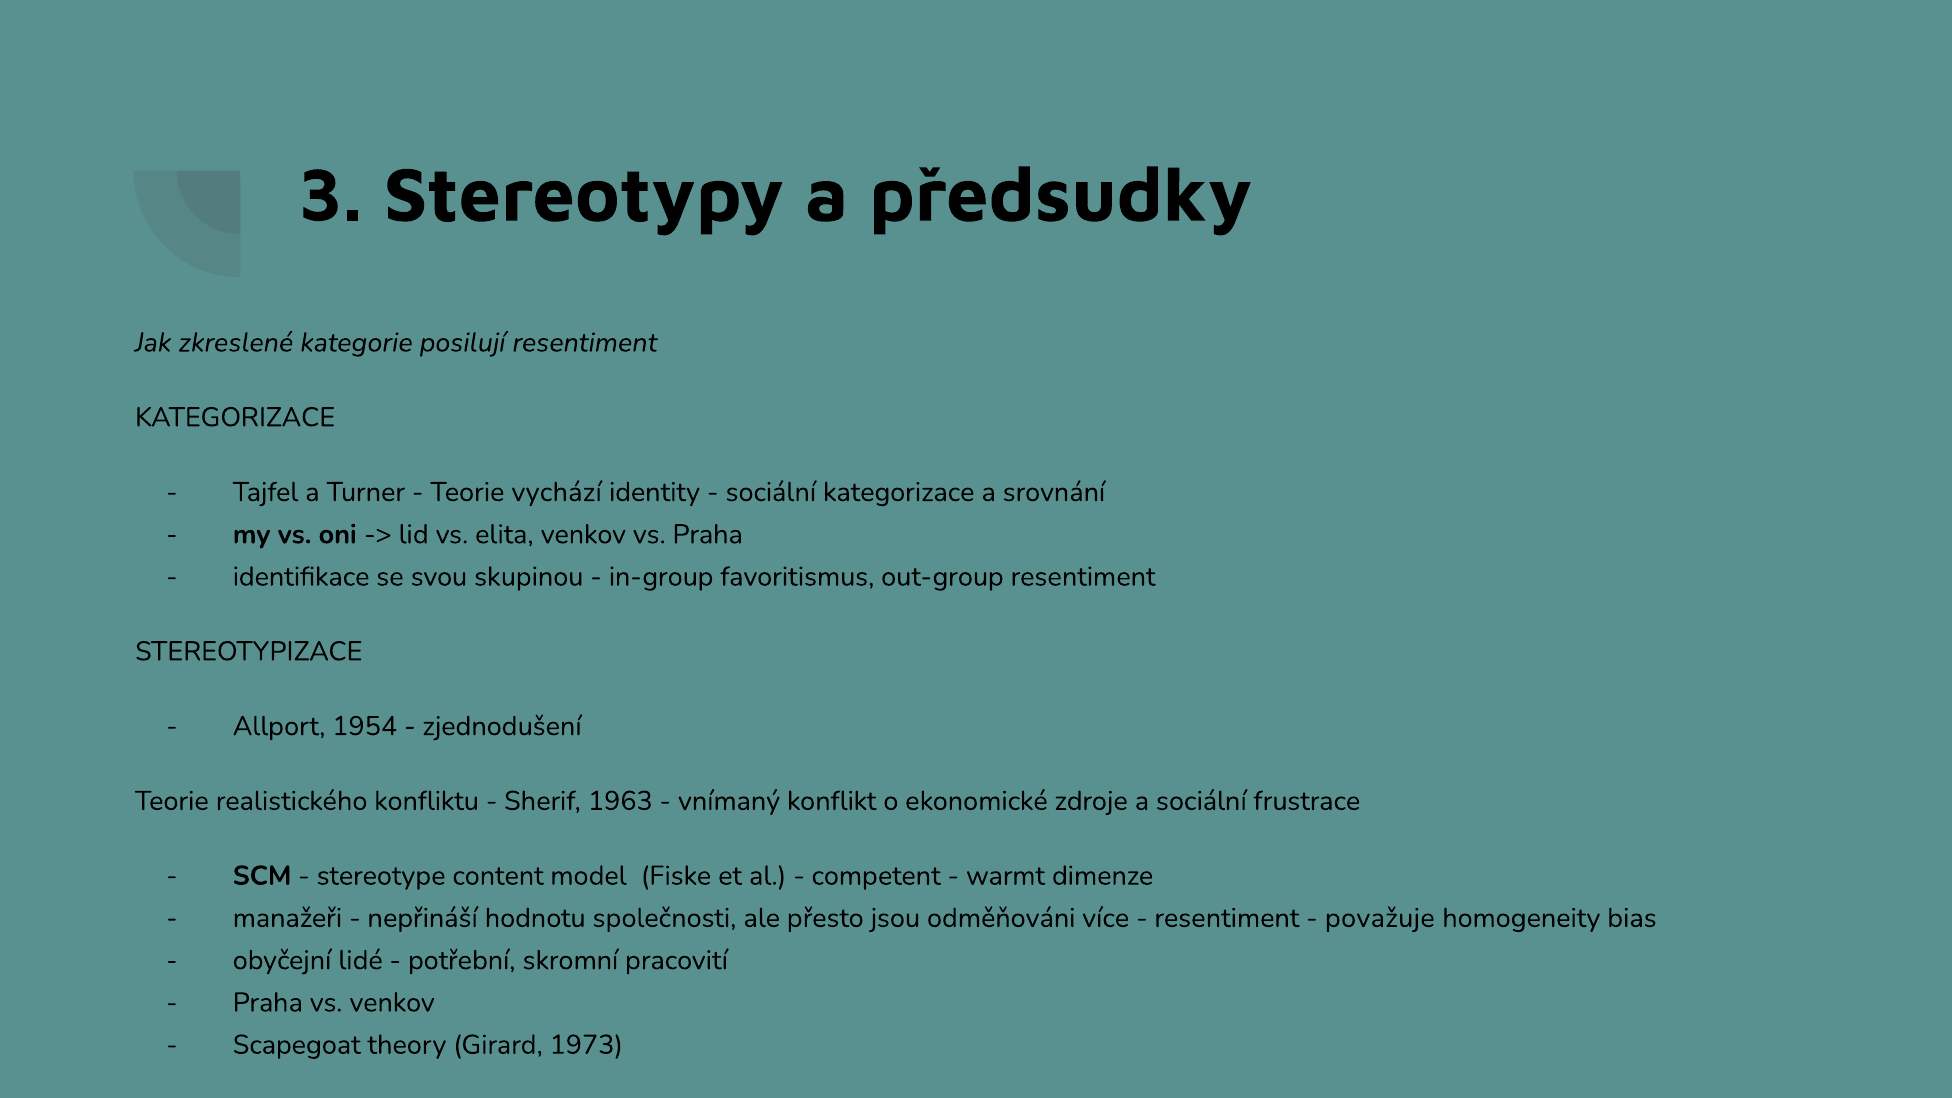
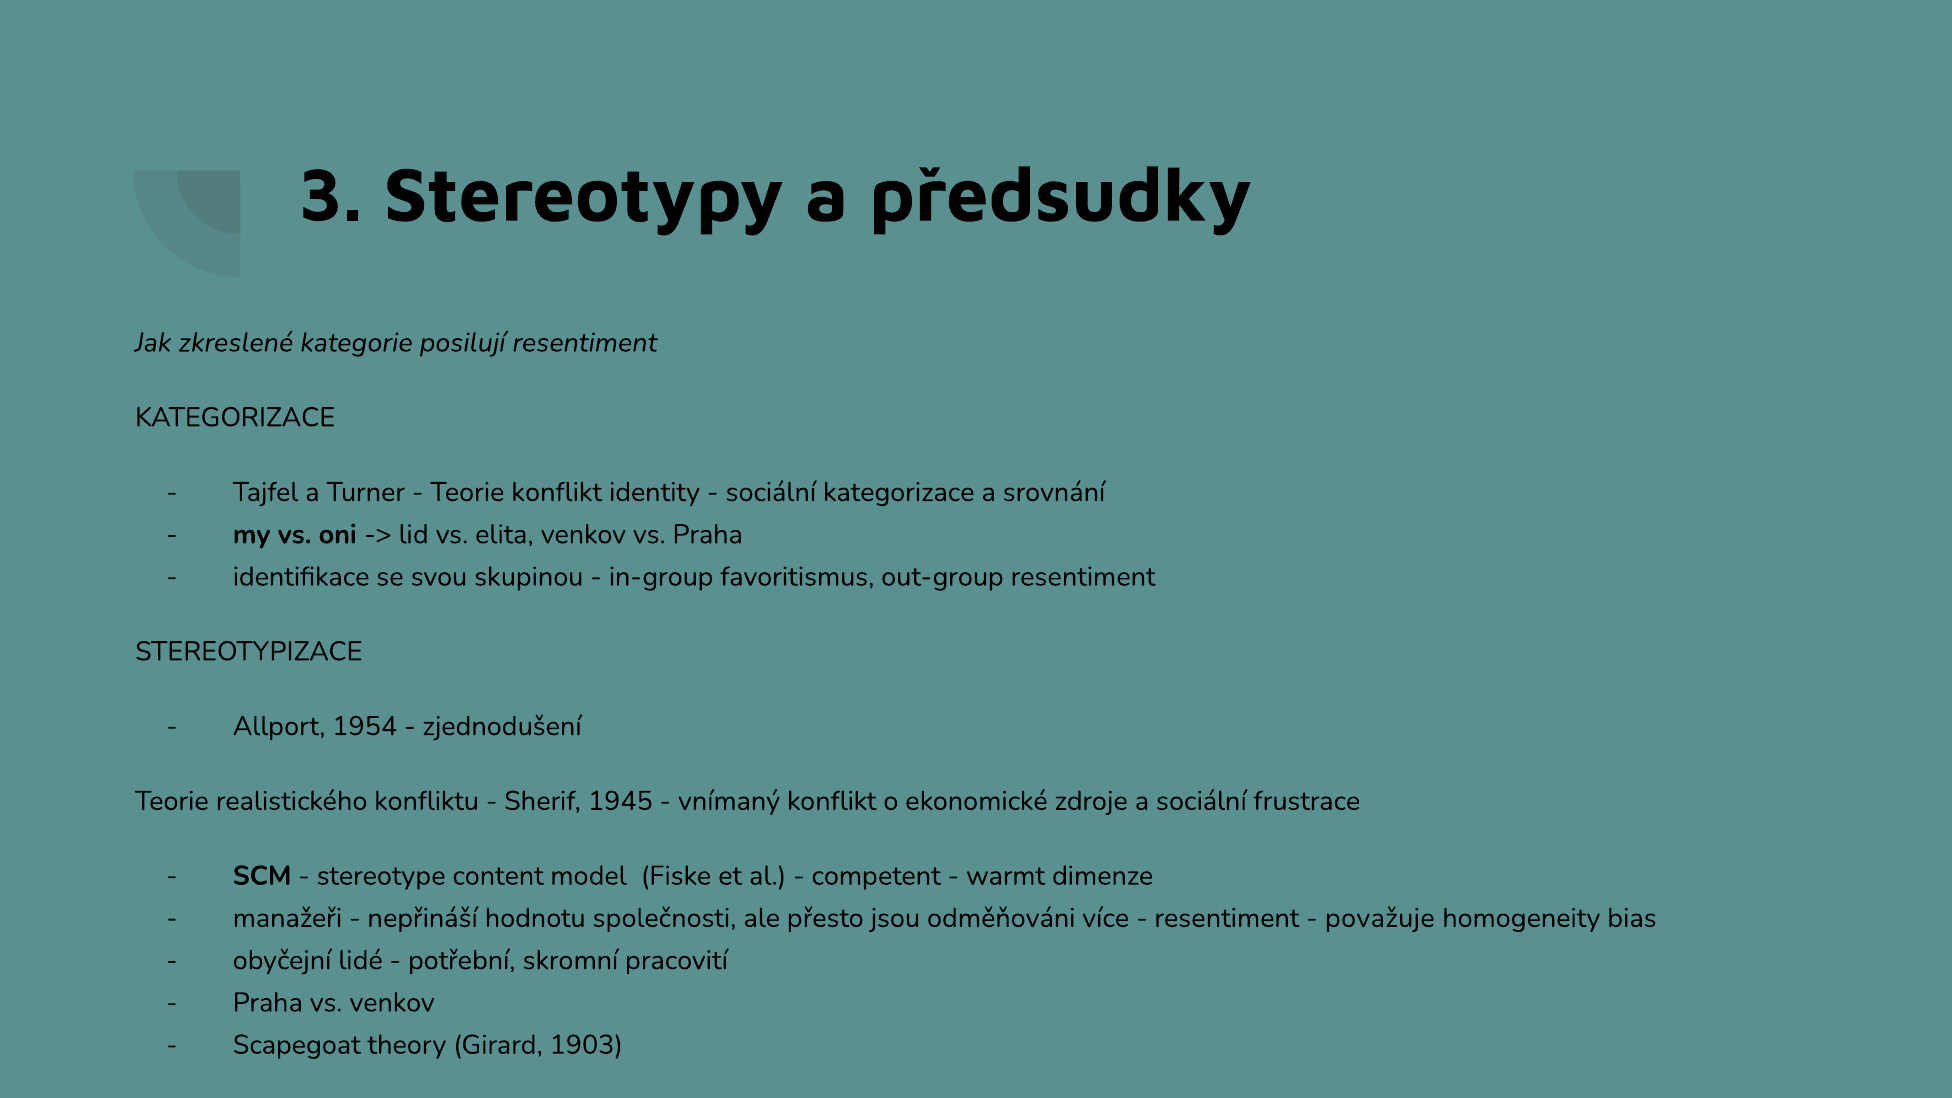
Teorie vychází: vychází -> konflikt
1963: 1963 -> 1945
1973: 1973 -> 1903
